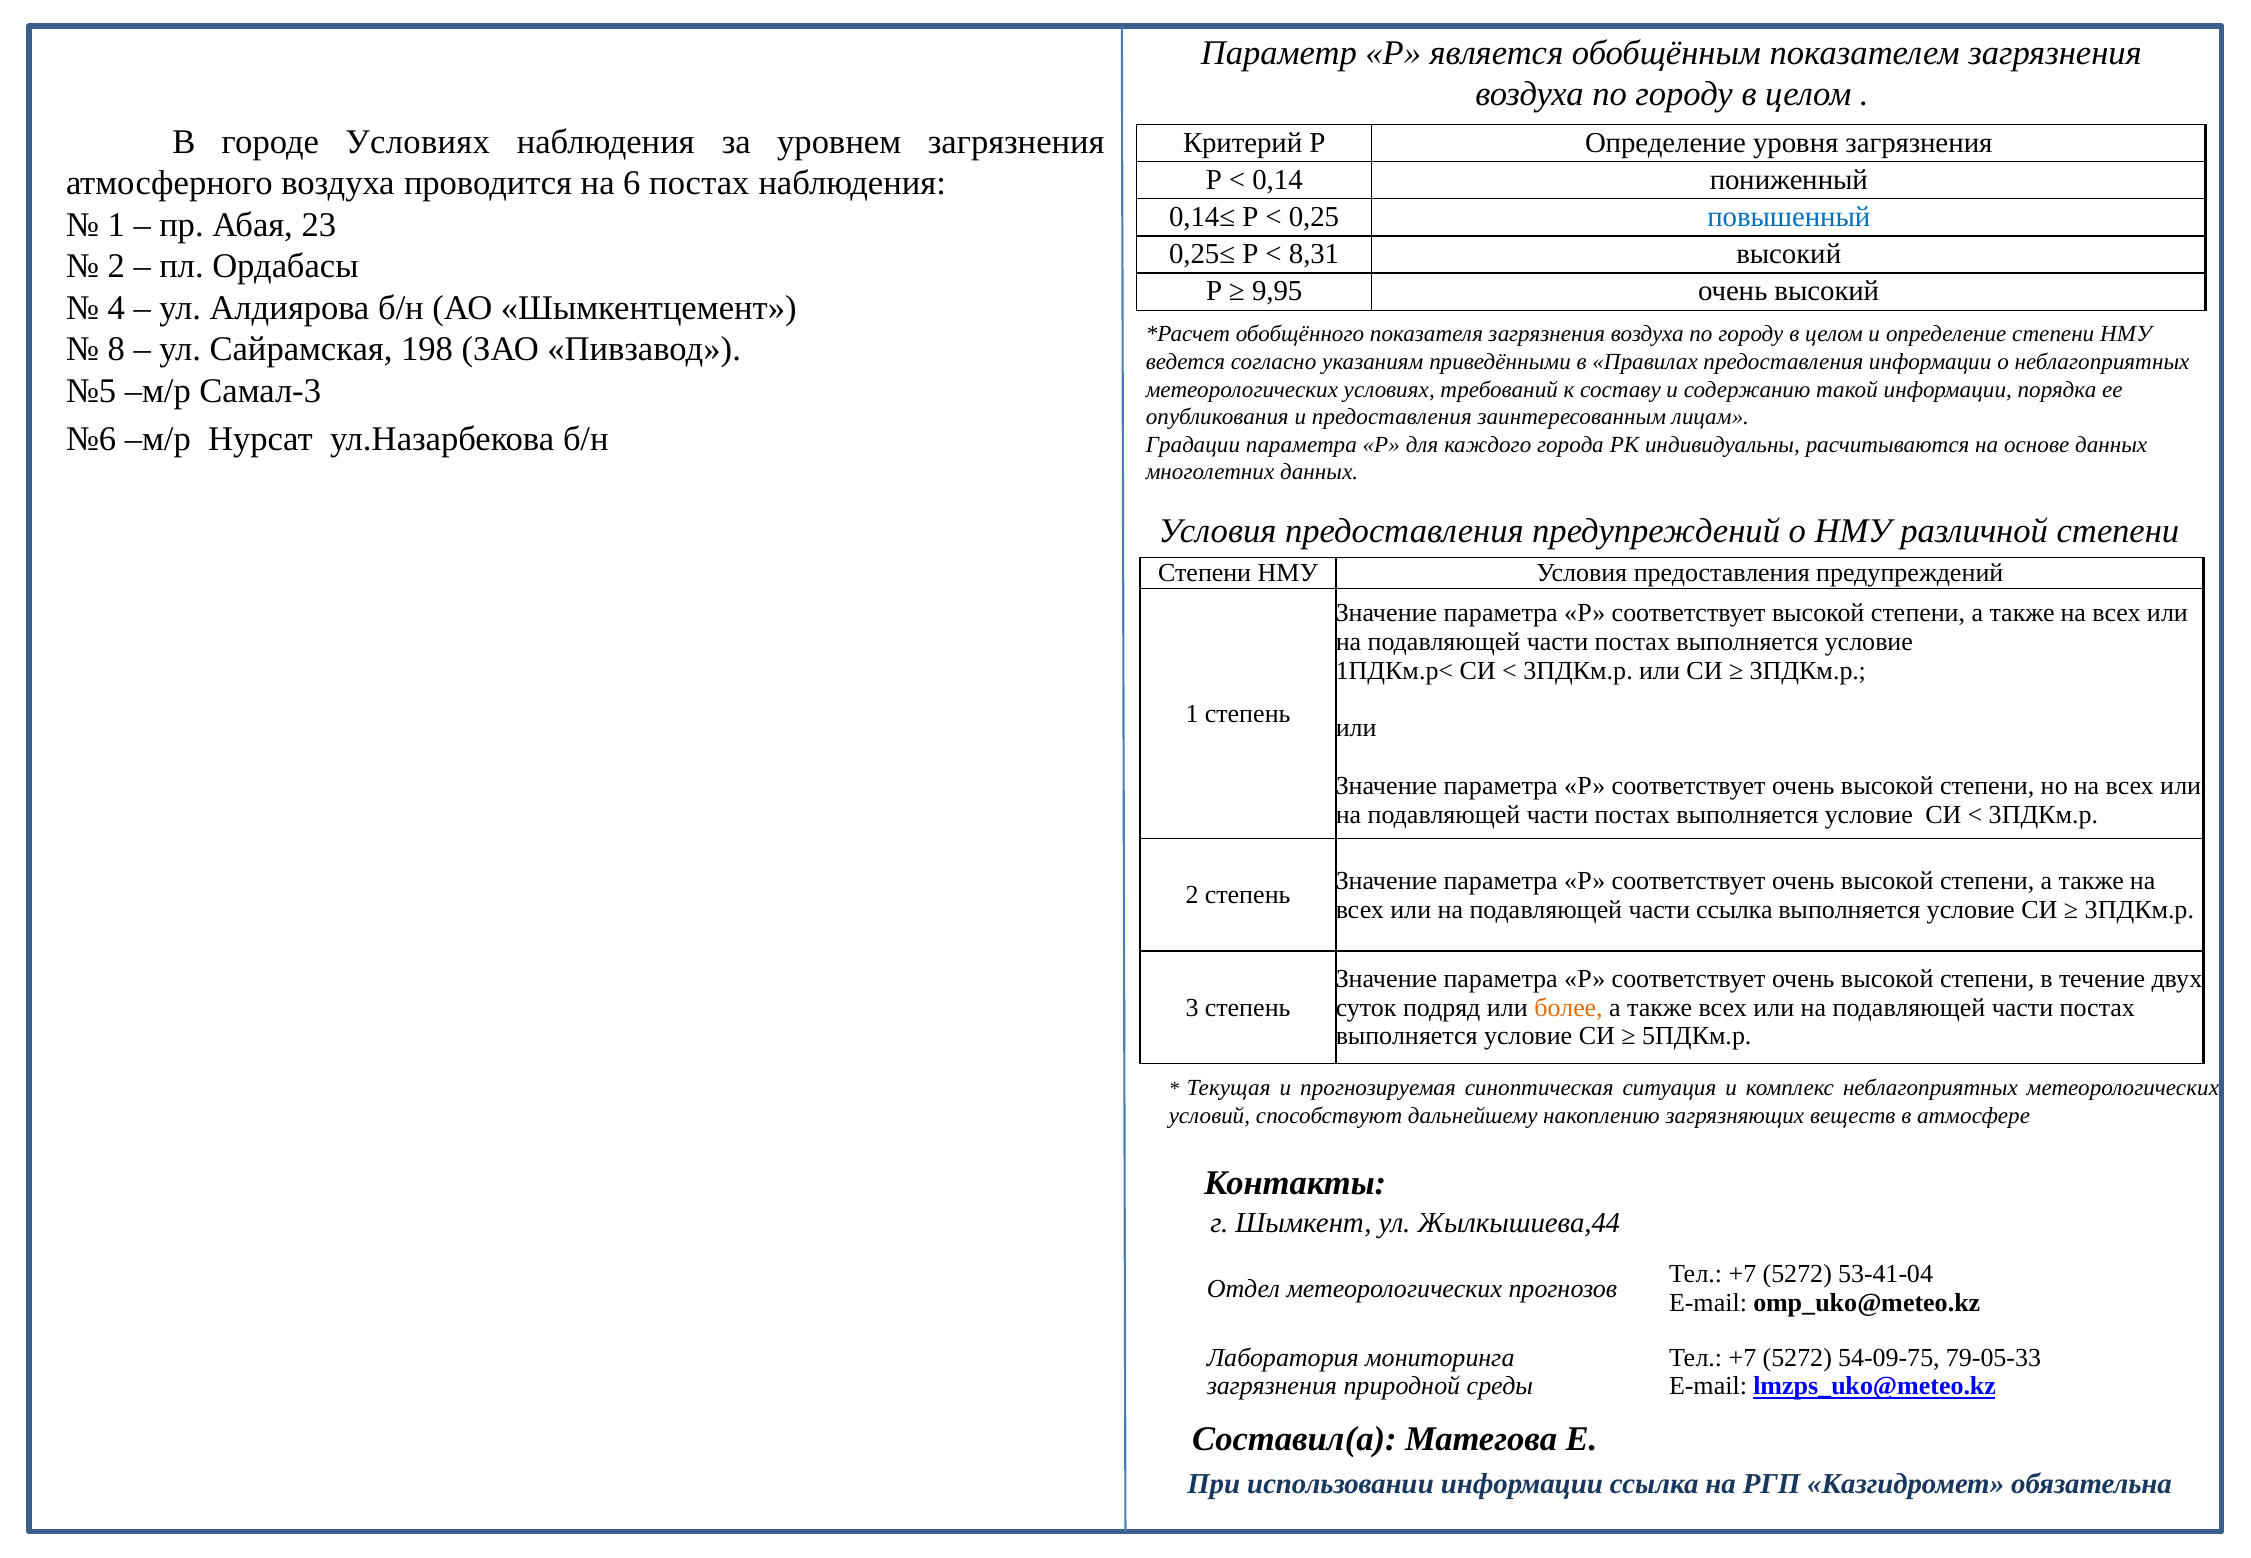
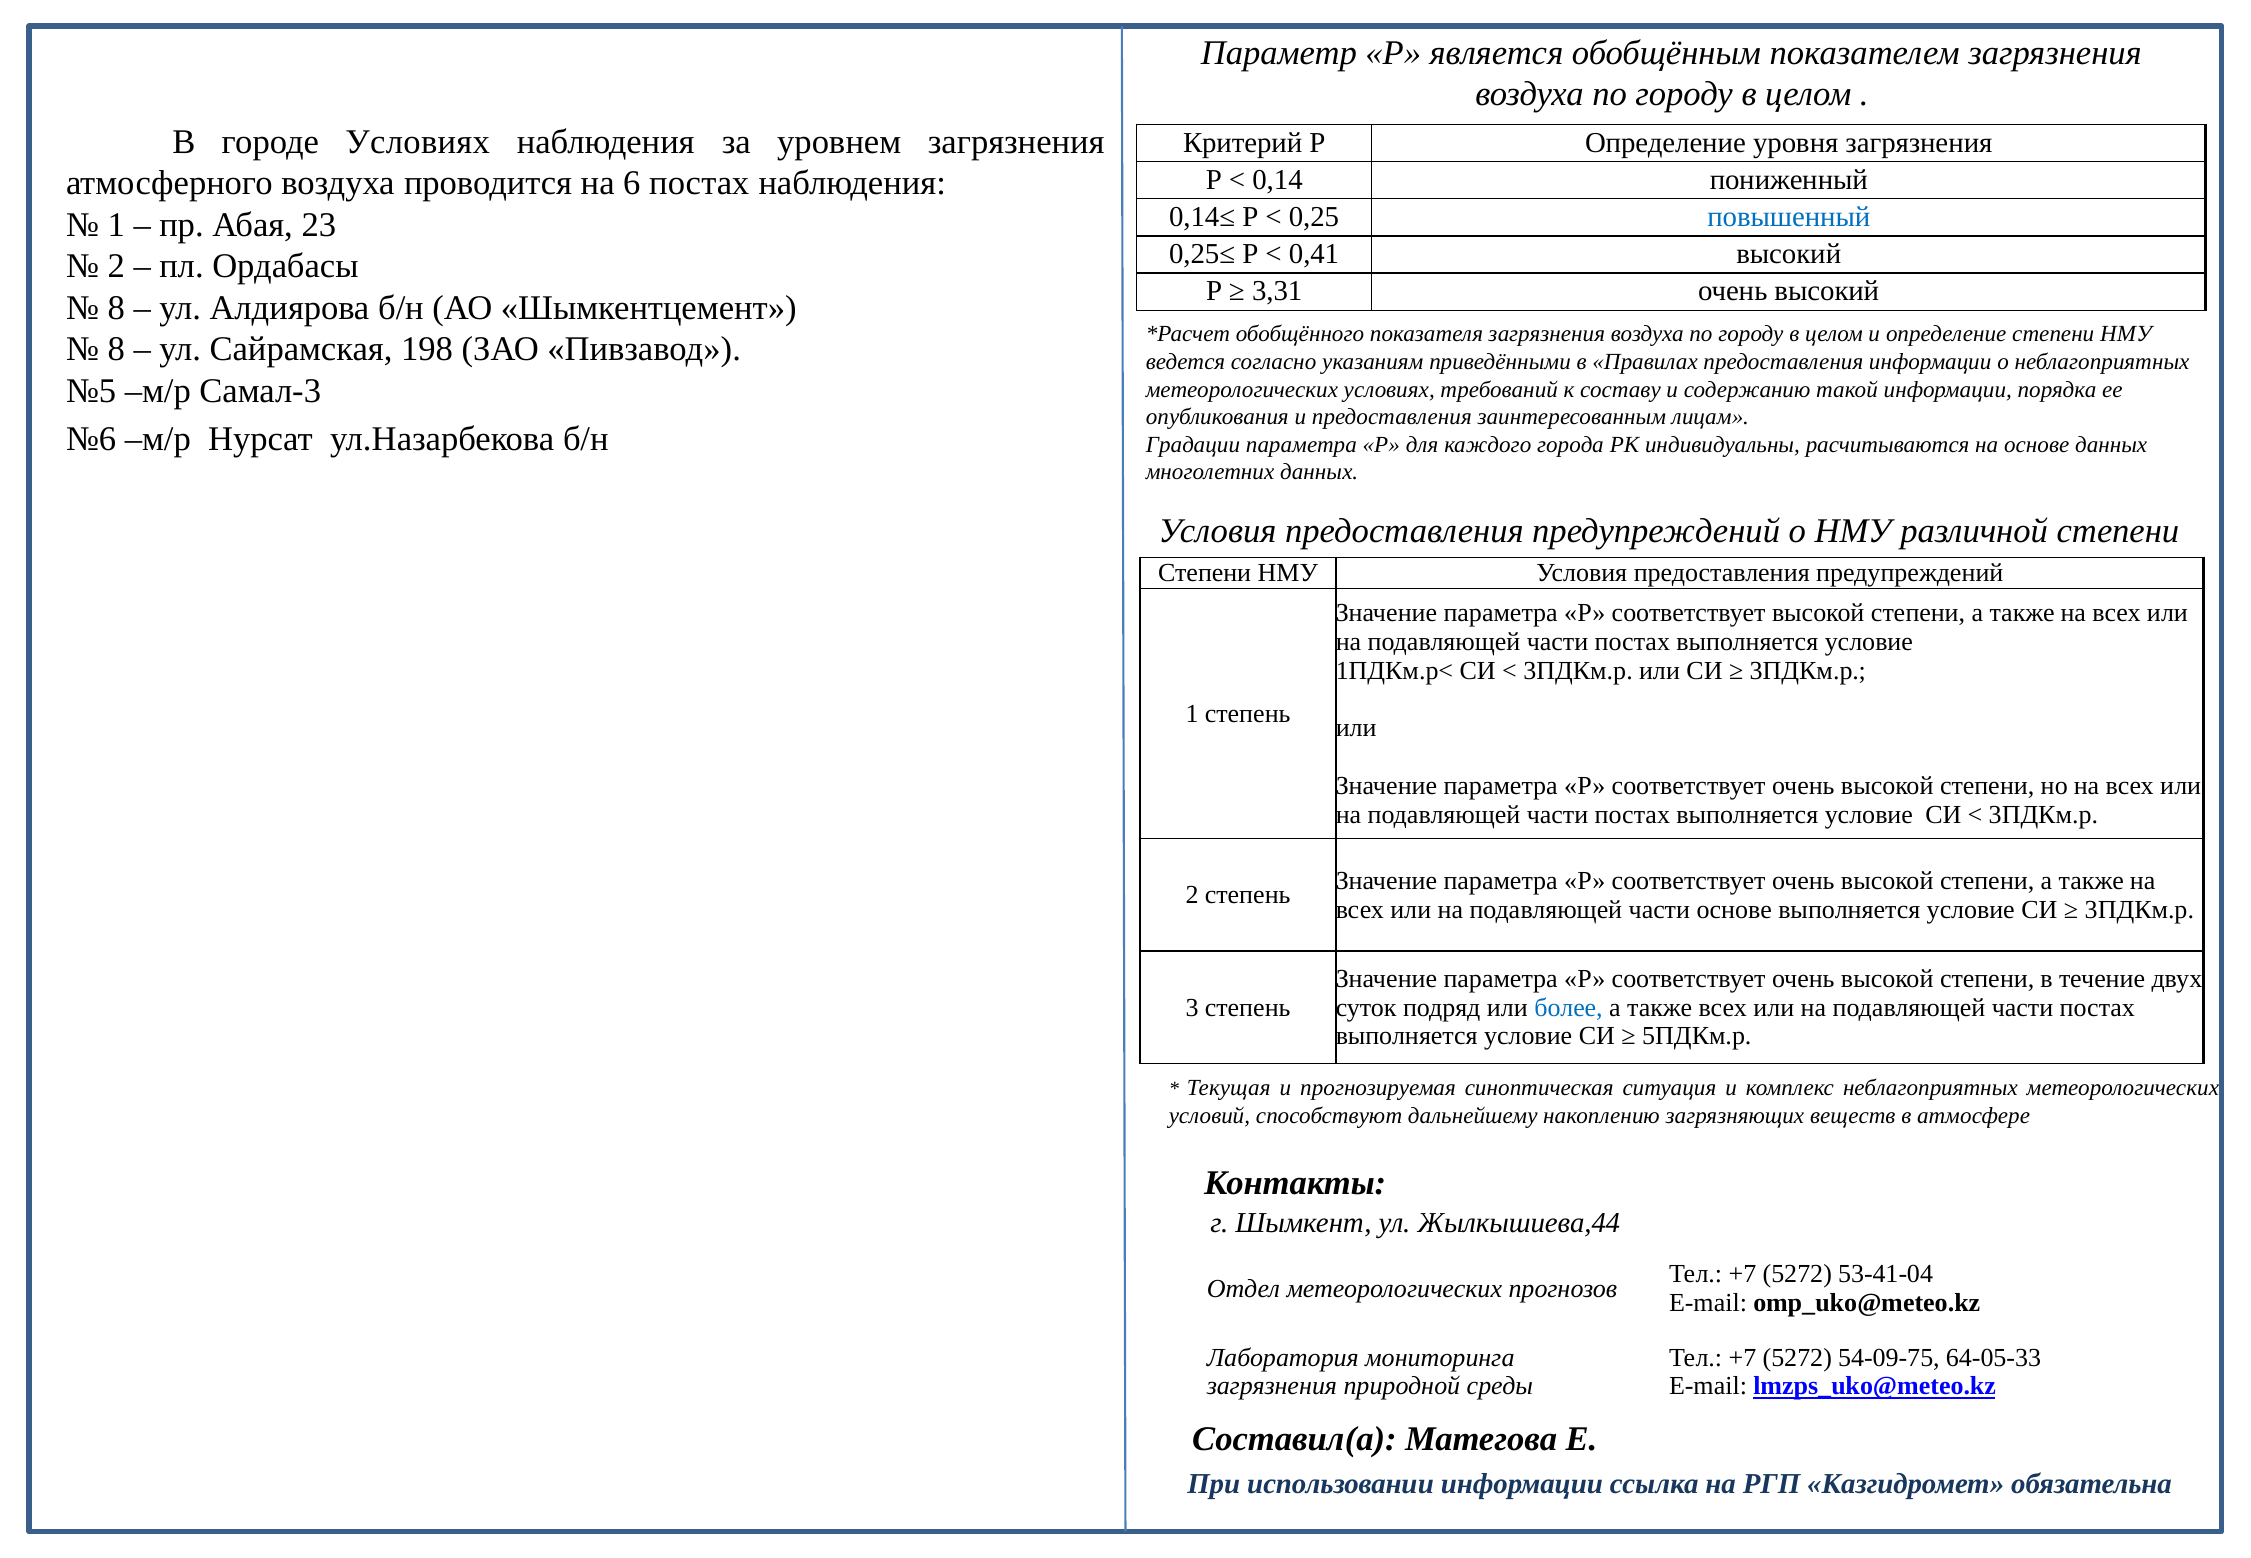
8,31: 8,31 -> 0,41
9,95: 9,95 -> 3,31
4 at (116, 308): 4 -> 8
части ссылка: ссылка -> основе
более colour: orange -> blue
79-05-33: 79-05-33 -> 64-05-33
